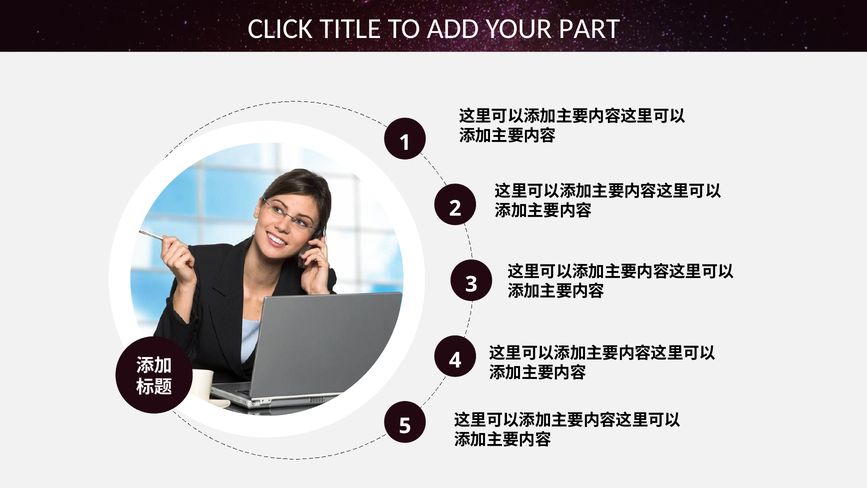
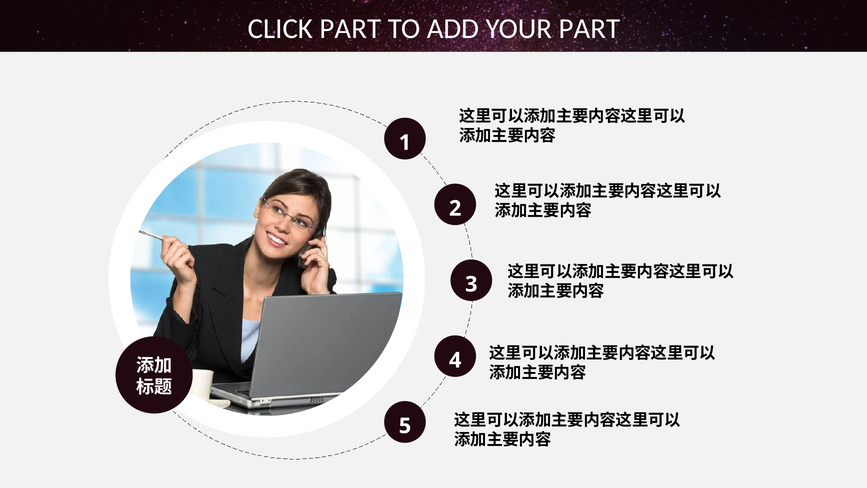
CLICK TITLE: TITLE -> PART
